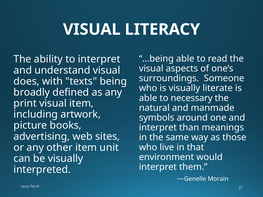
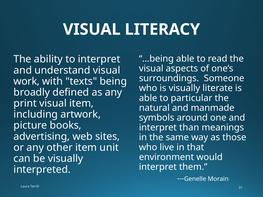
does: does -> work
necessary: necessary -> particular
